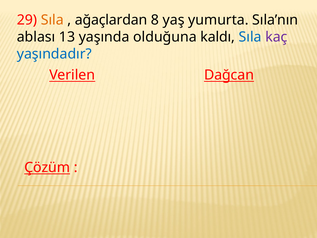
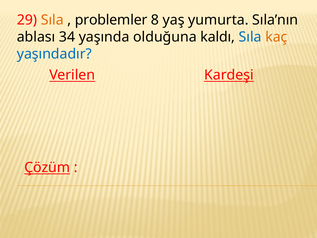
ağaçlardan: ağaçlardan -> problemler
13: 13 -> 34
kaç colour: purple -> orange
Dağcan: Dağcan -> Kardeşi
